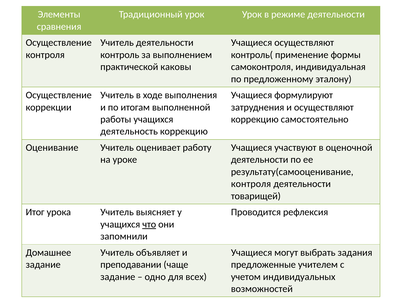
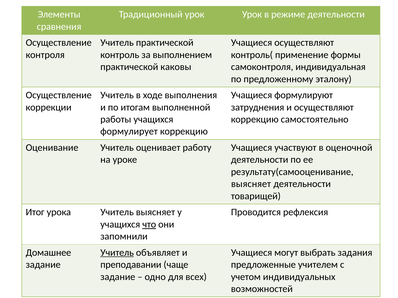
Учитель деятельности: деятельности -> практической
деятельность: деятельность -> формулирует
контроля at (251, 184): контроля -> выясняет
Учитель at (117, 253) underline: none -> present
